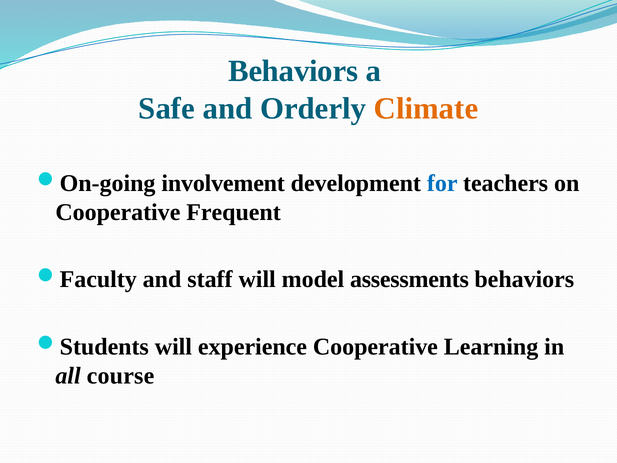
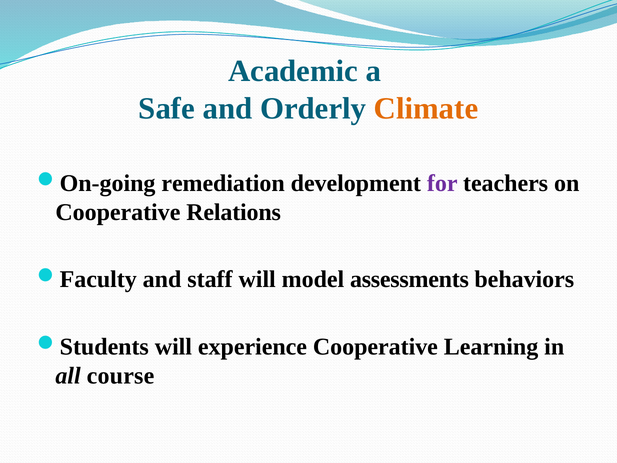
Behaviors at (293, 71): Behaviors -> Academic
involvement: involvement -> remediation
for colour: blue -> purple
Frequent: Frequent -> Relations
